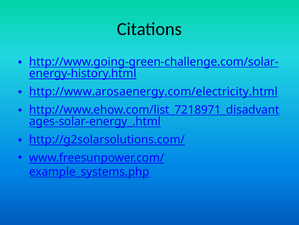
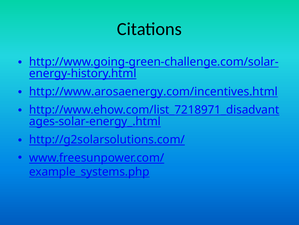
http://www.arosaenergy.com/electricity.html: http://www.arosaenergy.com/electricity.html -> http://www.arosaenergy.com/incentives.html
